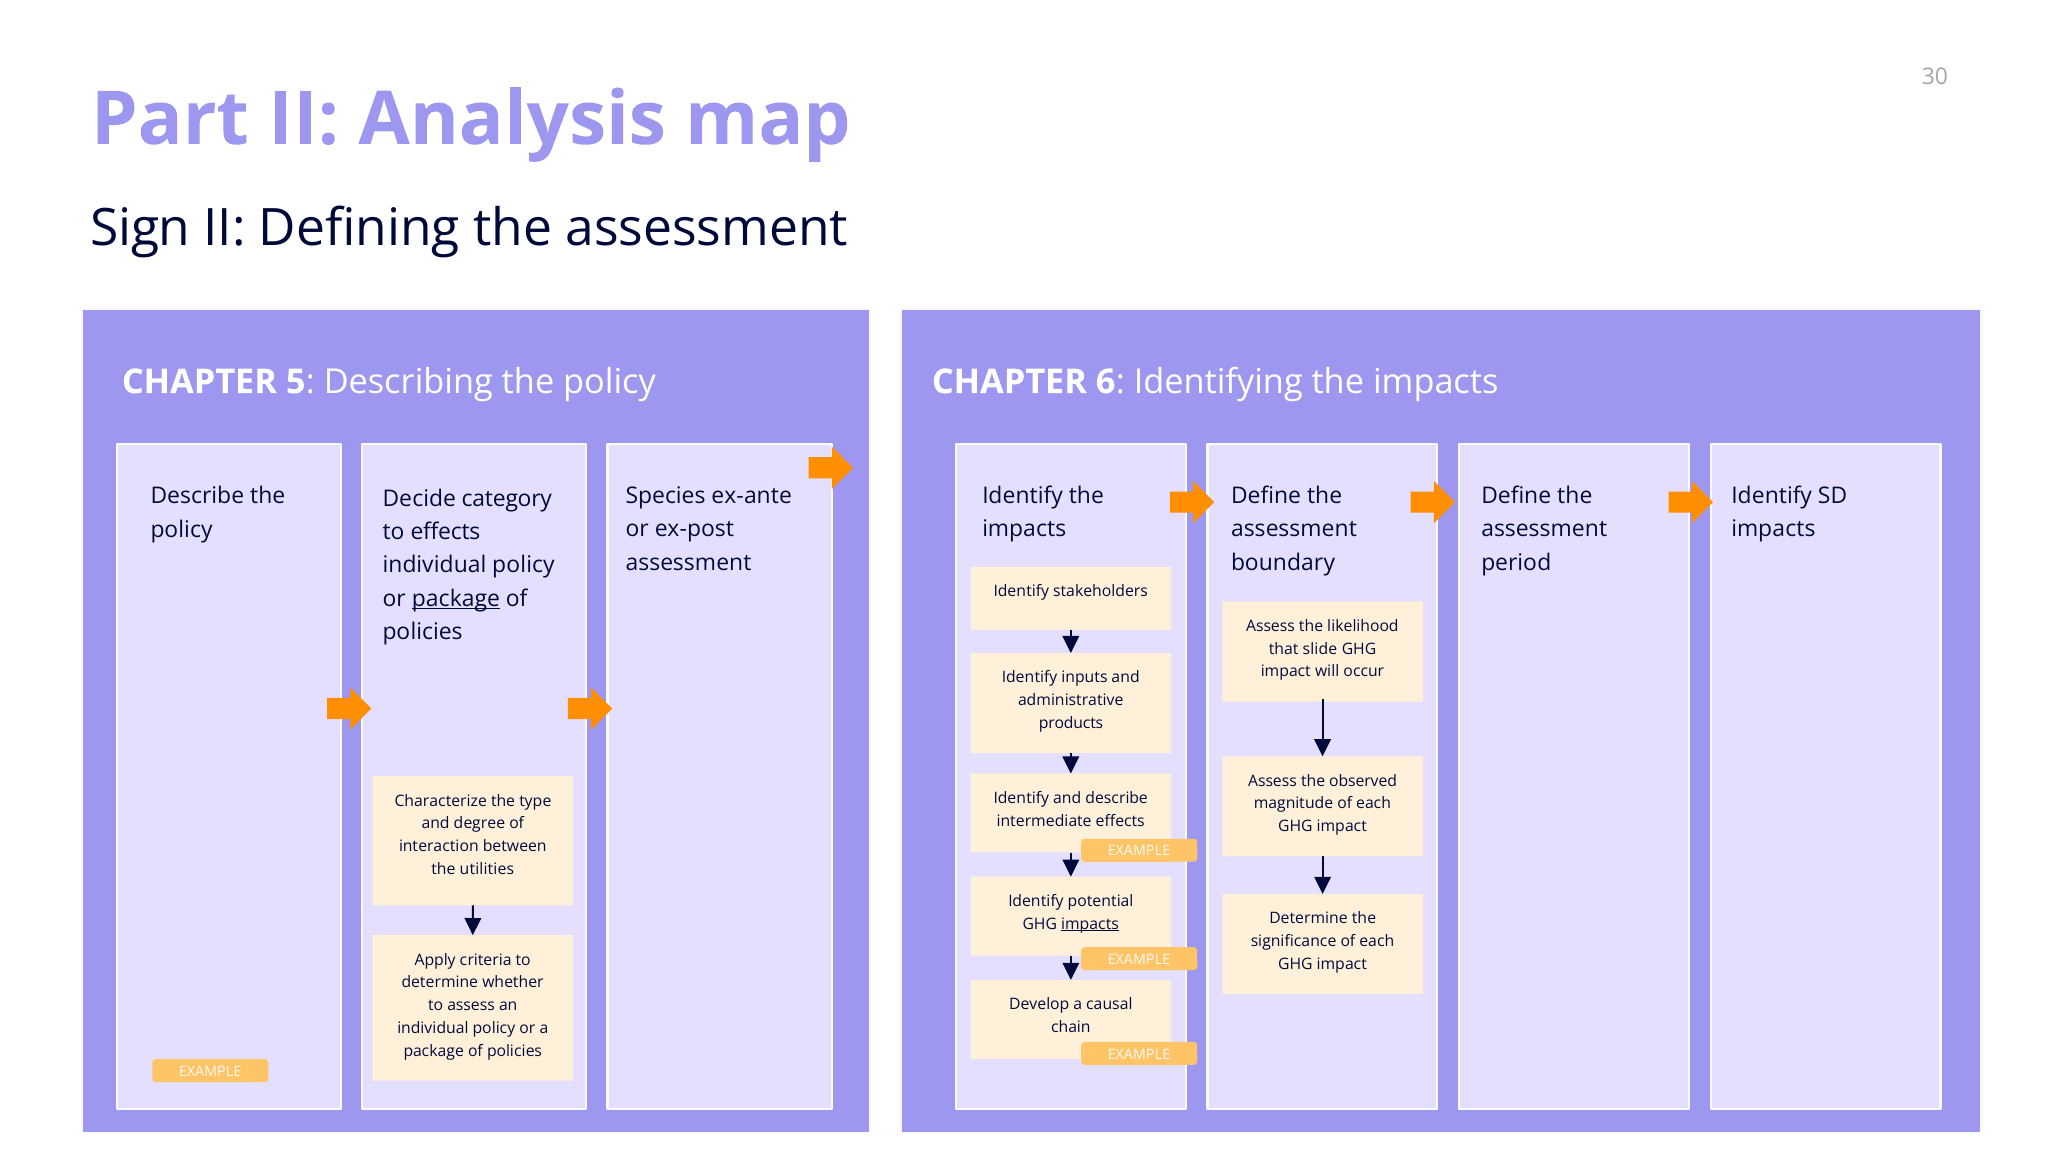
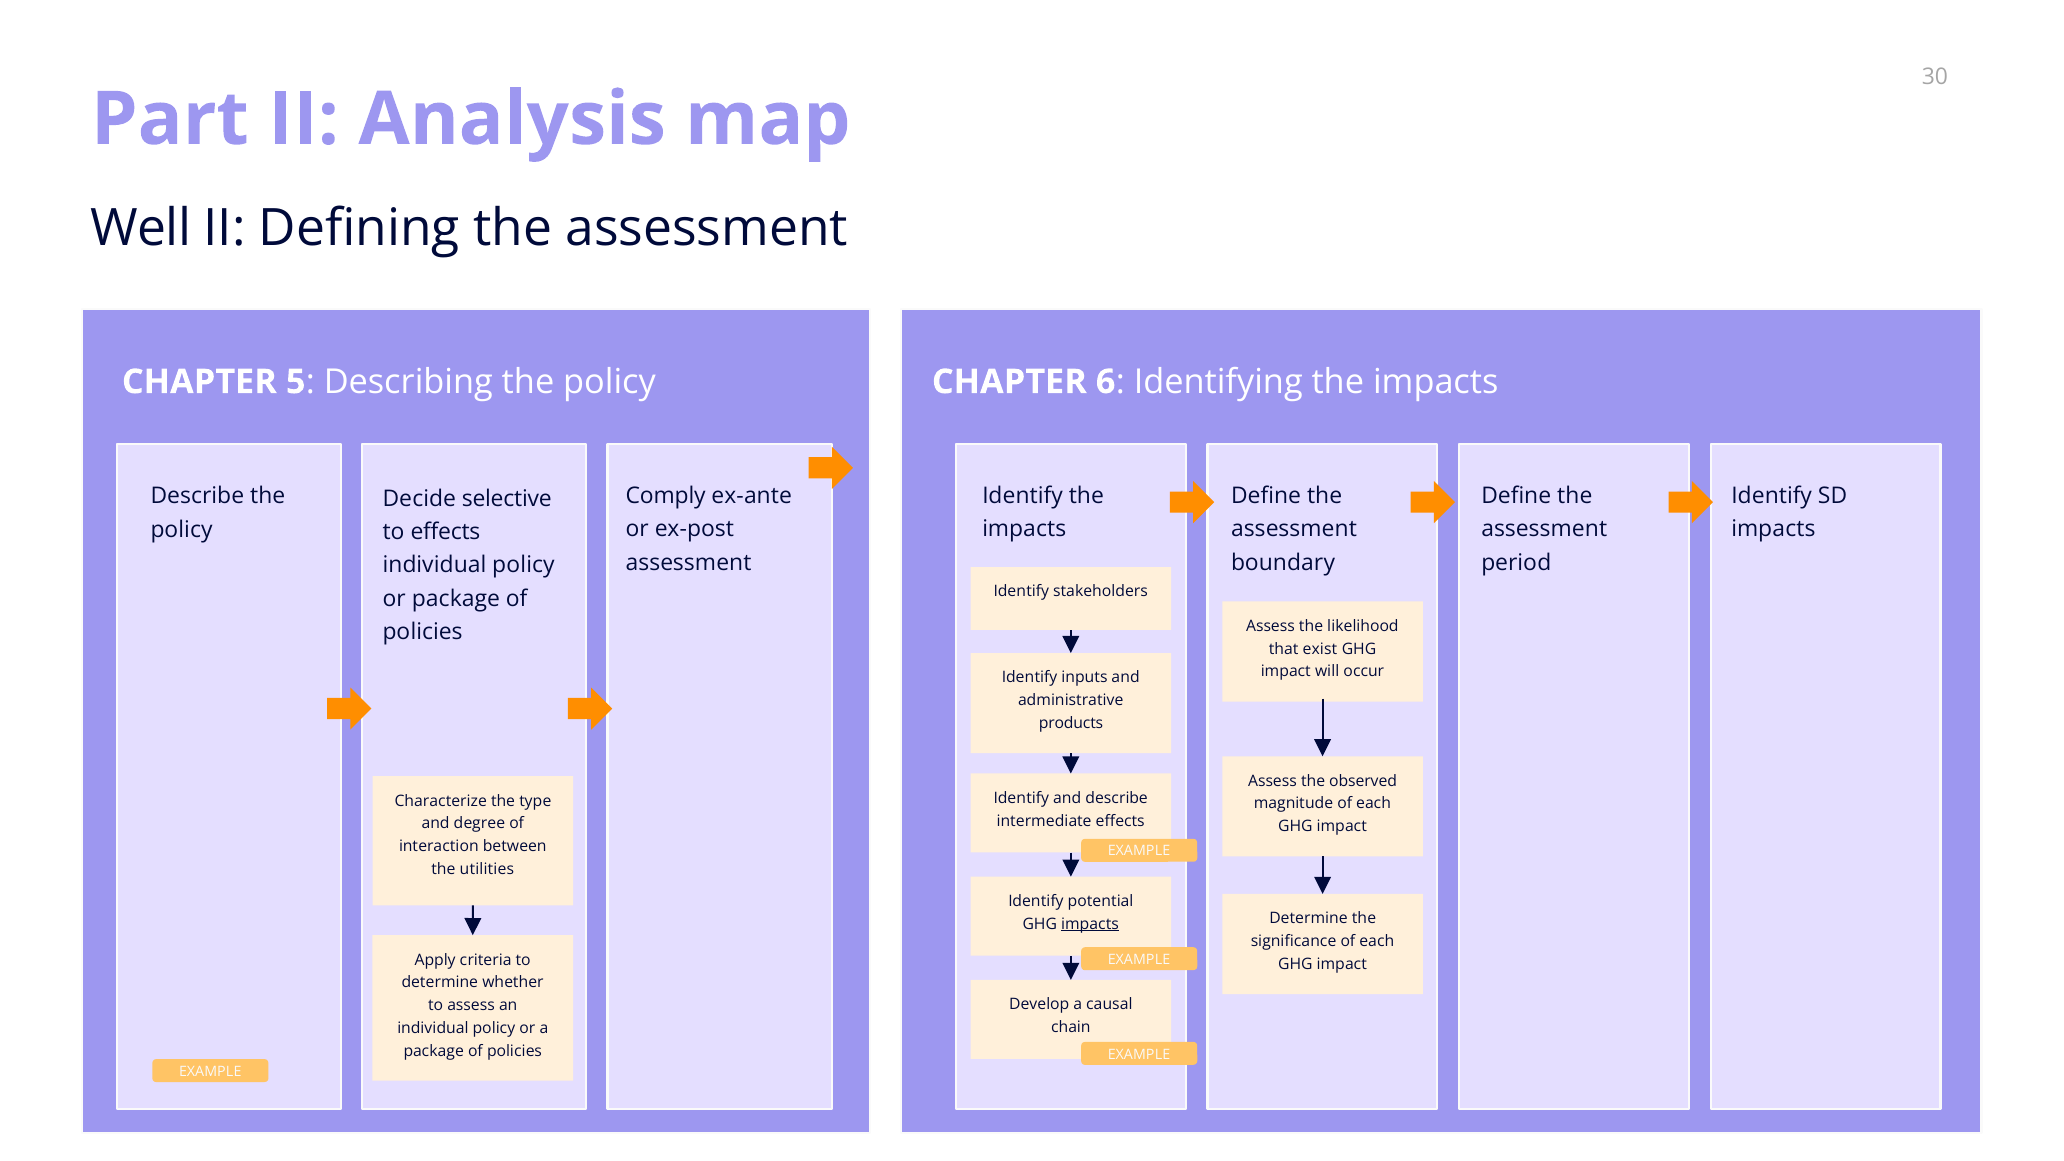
Sign: Sign -> Well
Species: Species -> Comply
category: category -> selective
package at (456, 599) underline: present -> none
slide: slide -> exist
